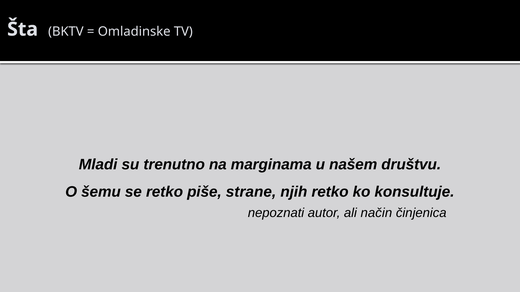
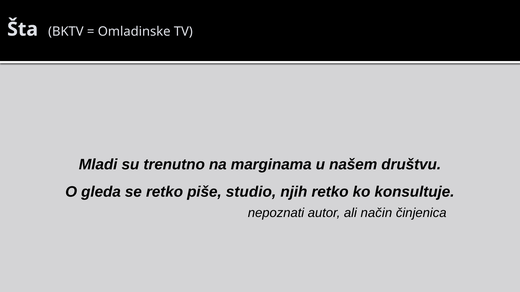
šemu: šemu -> gleda
strane: strane -> studio
